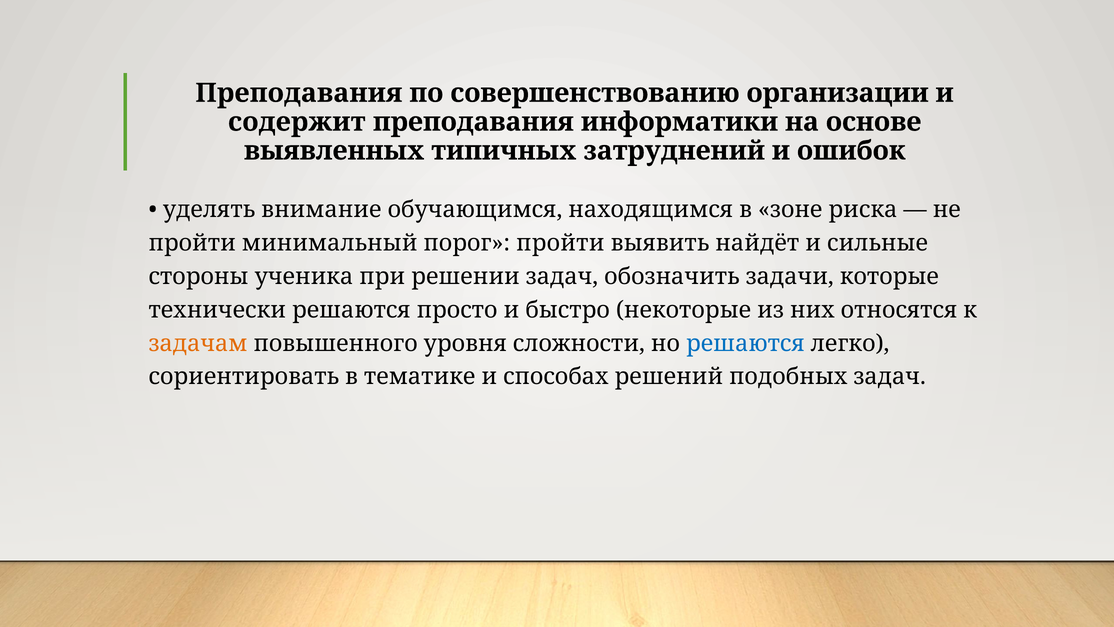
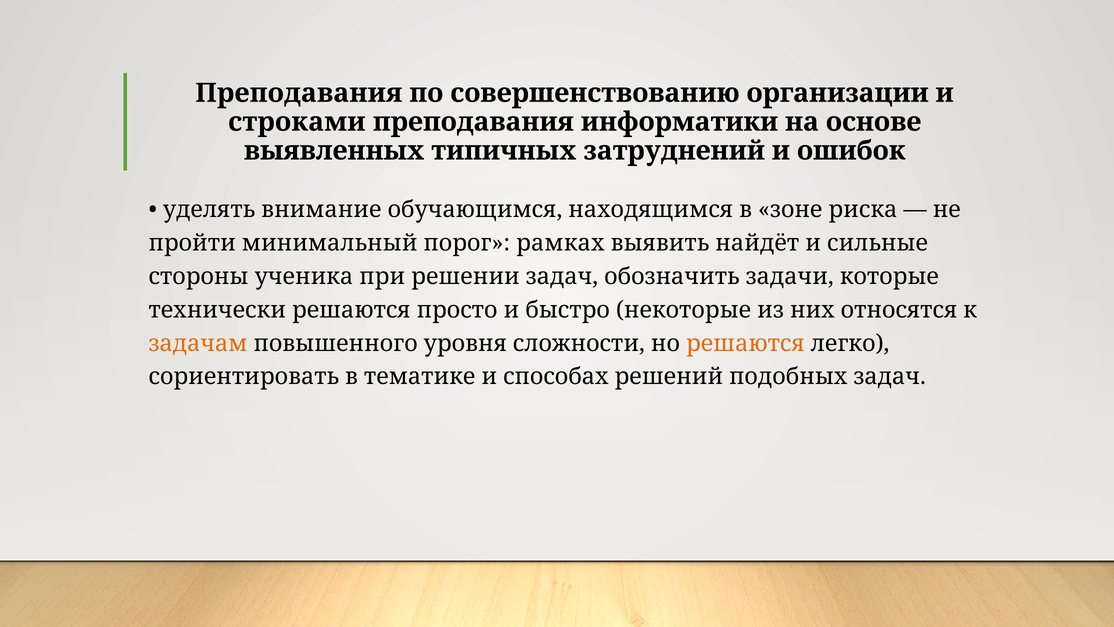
содержит: содержит -> строками
порог пройти: пройти -> рамках
решаются at (745, 343) colour: blue -> orange
